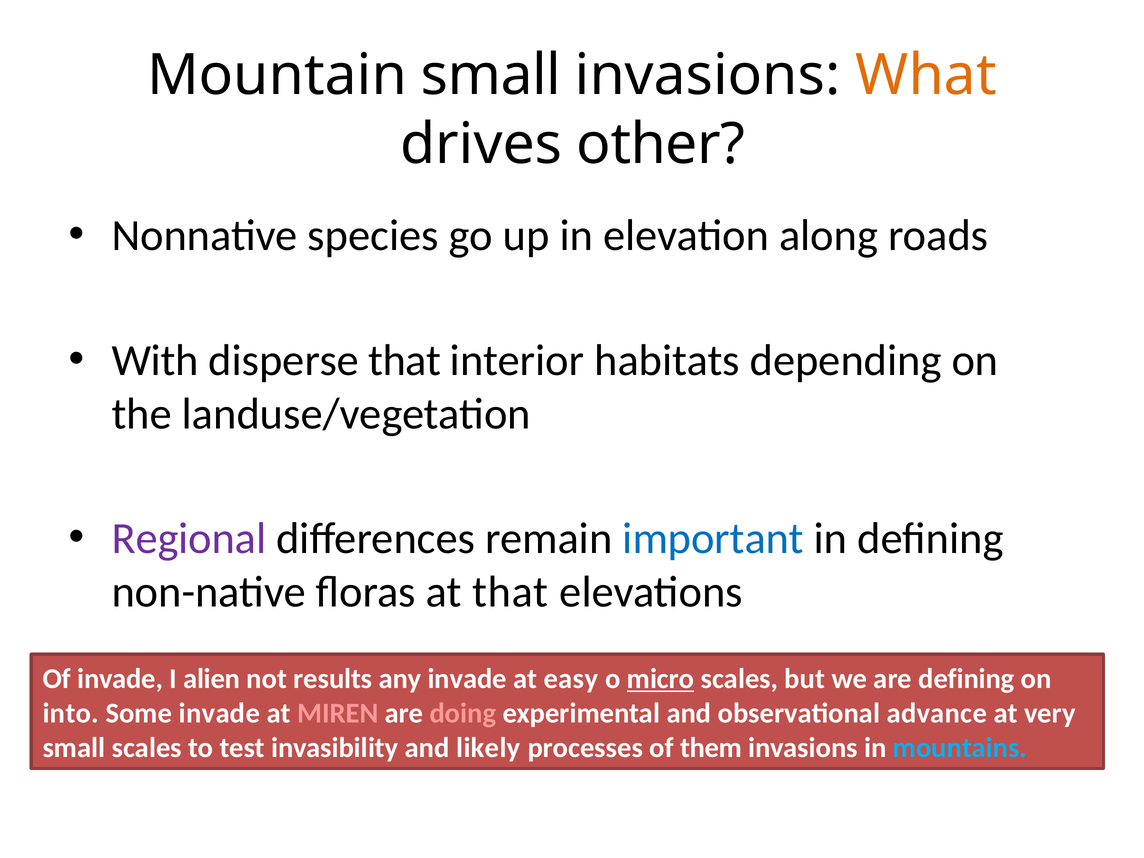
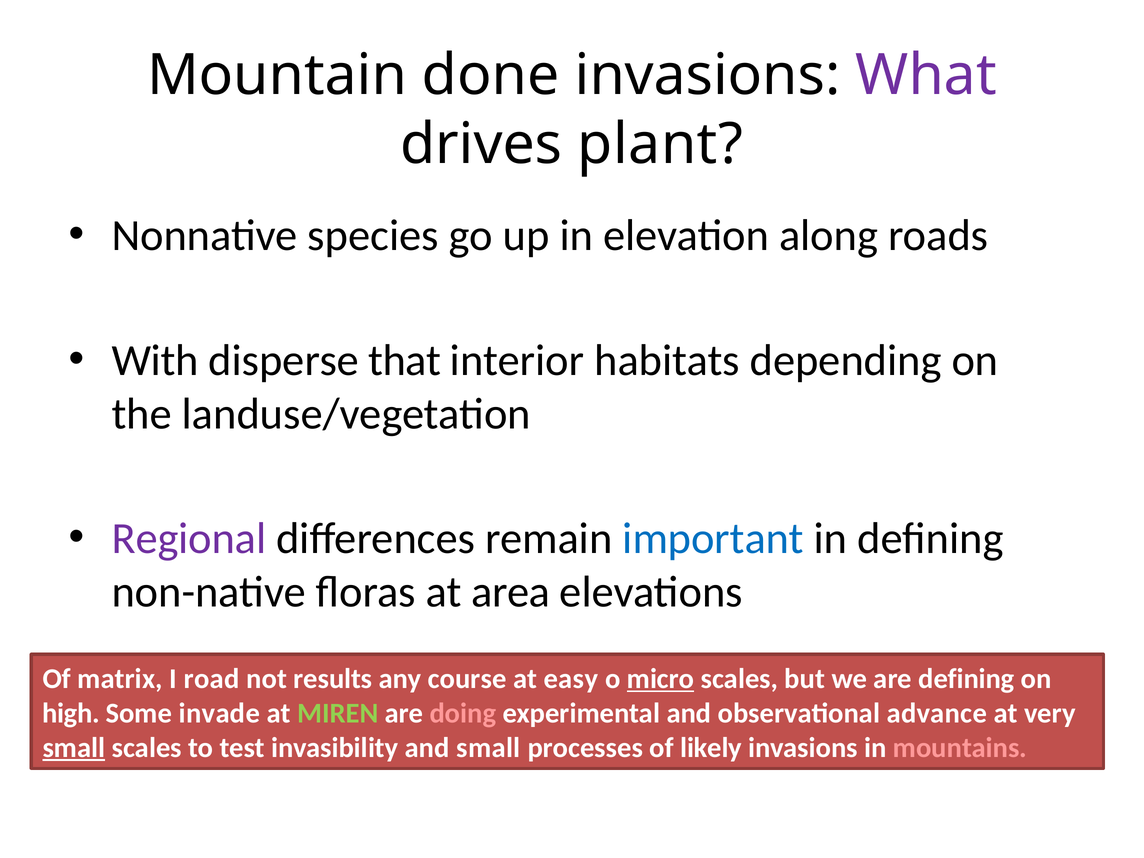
Mountain small: small -> done
What colour: orange -> purple
other: other -> plant
at that: that -> area
Of invade: invade -> matrix
alien: alien -> road
any invade: invade -> course
into: into -> high
MIREN colour: pink -> light green
small at (74, 748) underline: none -> present
and likely: likely -> small
them: them -> likely
mountains colour: light blue -> pink
